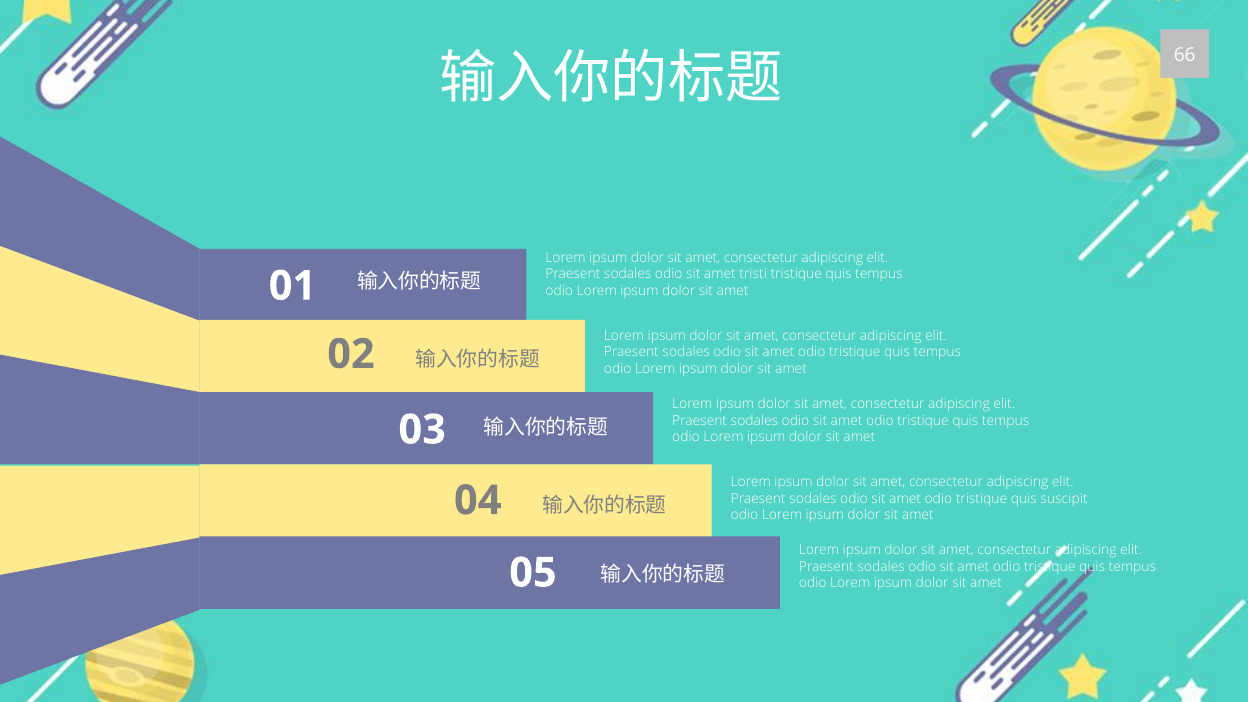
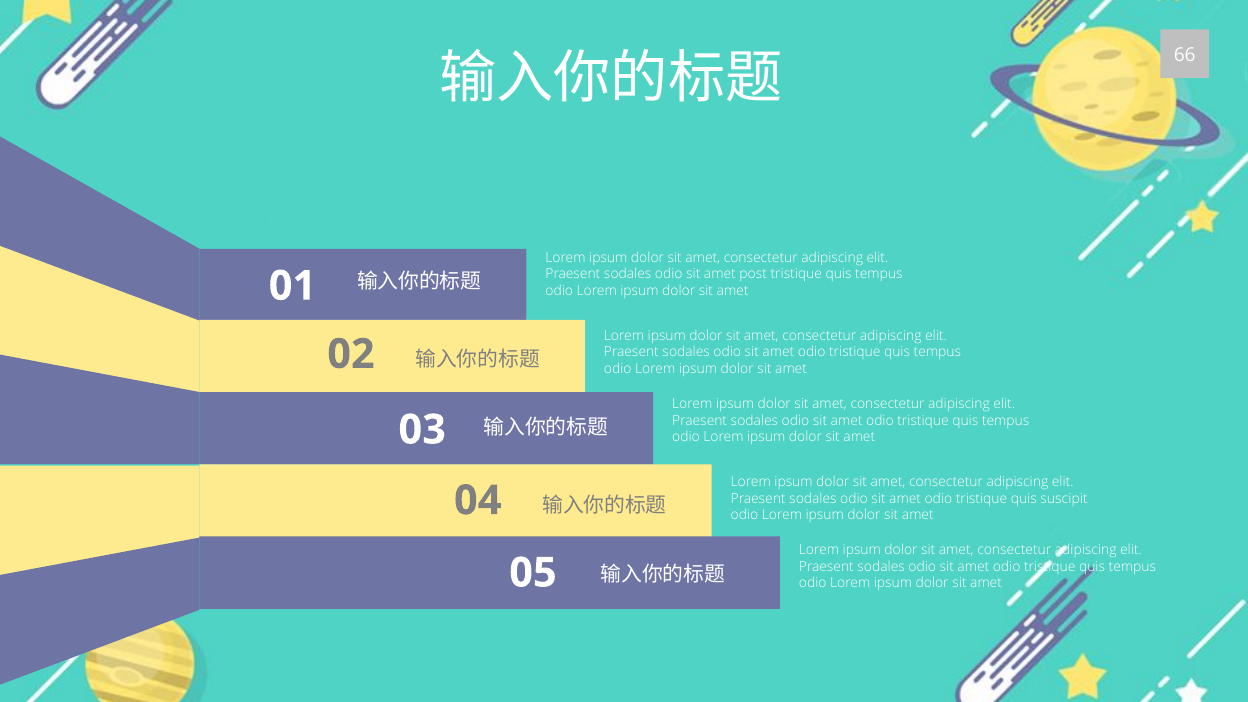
tristi: tristi -> post
